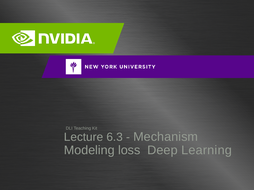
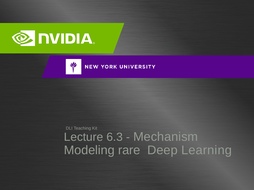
loss: loss -> rare
